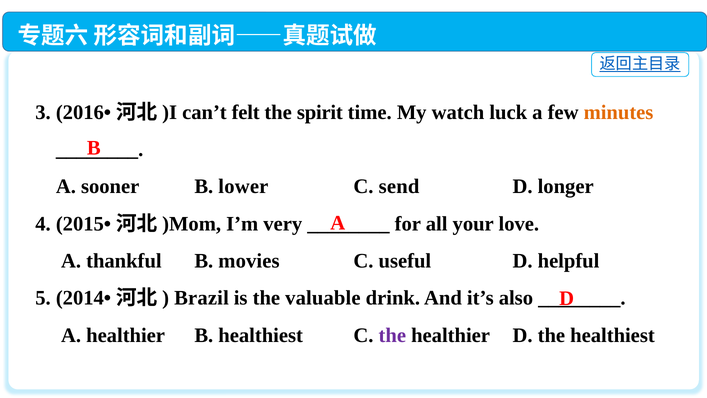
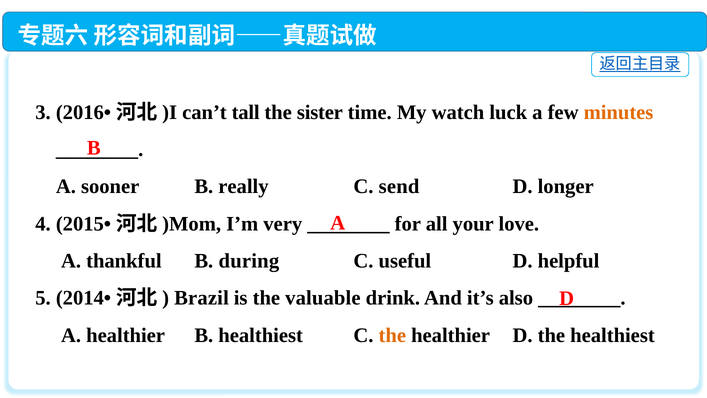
felt: felt -> tall
spirit: spirit -> sister
lower: lower -> really
movies: movies -> during
the at (392, 335) colour: purple -> orange
